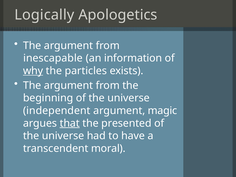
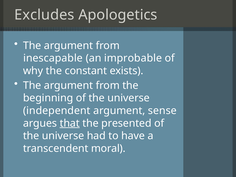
Logically: Logically -> Excludes
information: information -> improbable
why underline: present -> none
particles: particles -> constant
magic: magic -> sense
